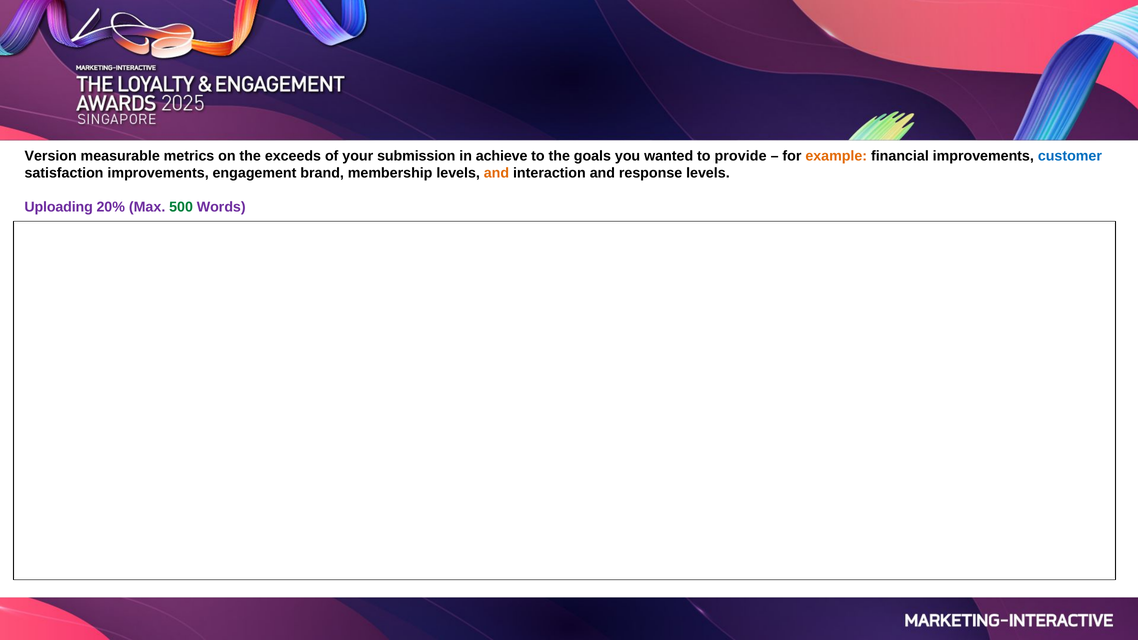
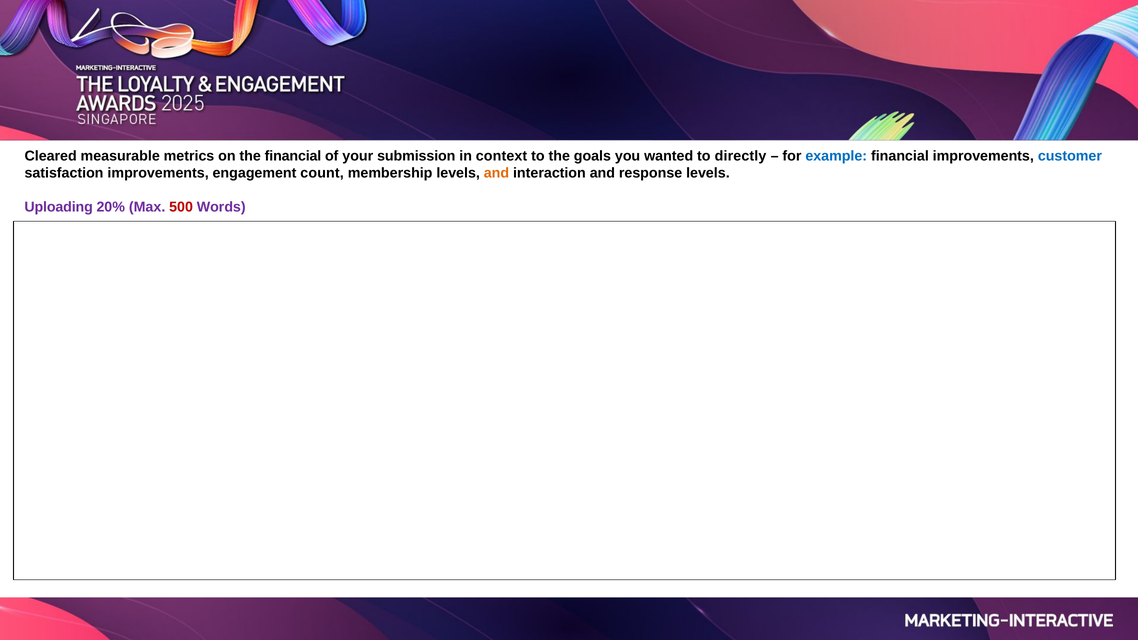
Version: Version -> Cleared
the exceeds: exceeds -> financial
achieve: achieve -> context
provide: provide -> directly
example colour: orange -> blue
brand: brand -> count
500 colour: green -> red
